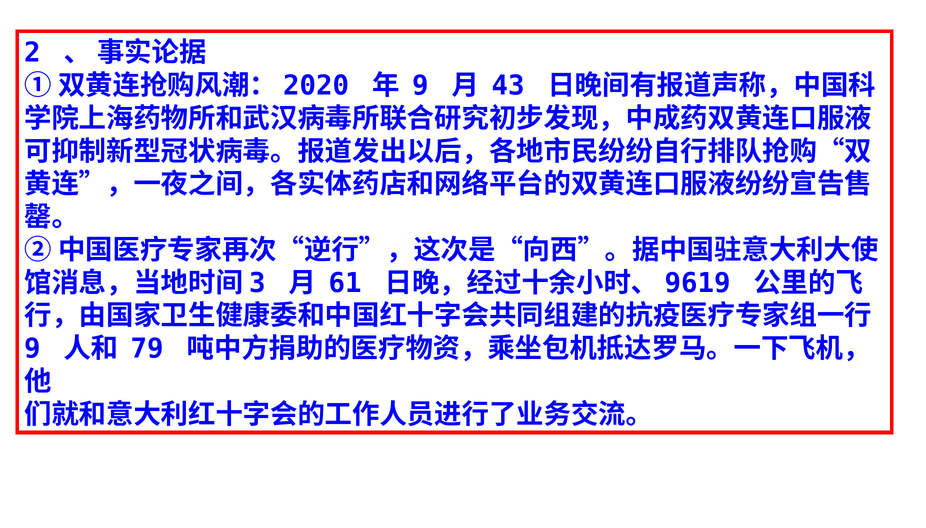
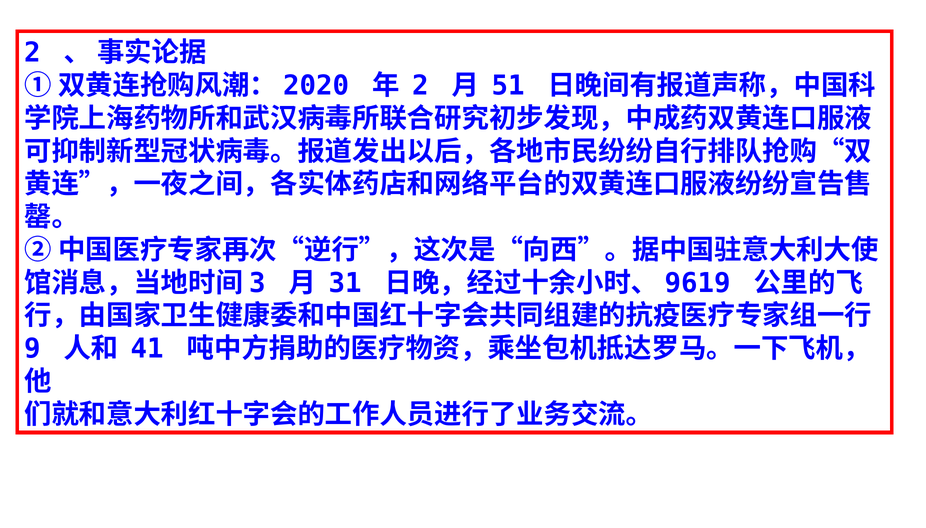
9 at (421, 86): 9 -> 2
43: 43 -> 51
61: 61 -> 31
79: 79 -> 41
